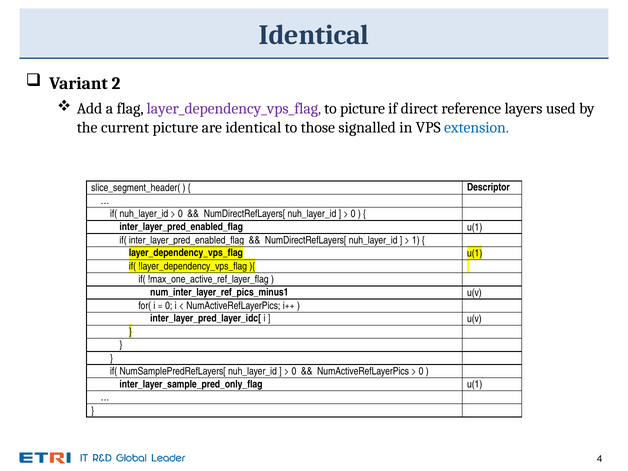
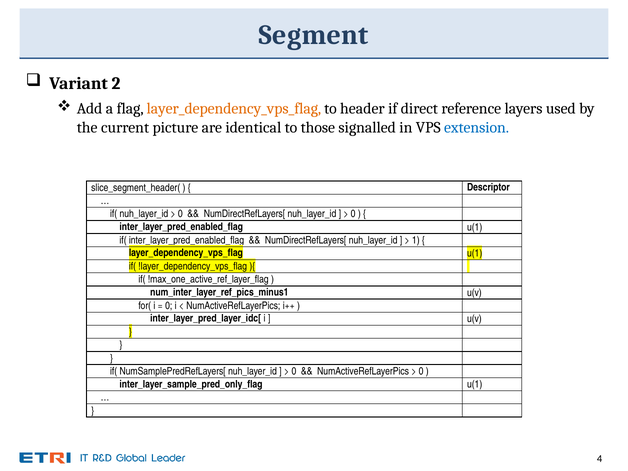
Identical at (314, 35): Identical -> Segment
layer_dependency_vps_flag at (234, 109) colour: purple -> orange
to picture: picture -> header
